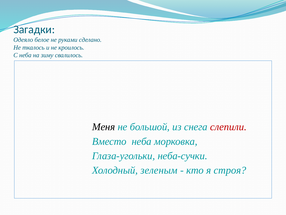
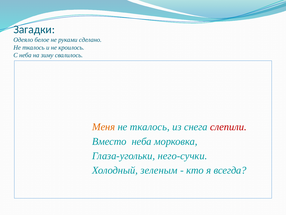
Меня colour: black -> orange
большой at (150, 127): большой -> ткалось
неба-сучки: неба-сучки -> него-сучки
строя: строя -> всегда
